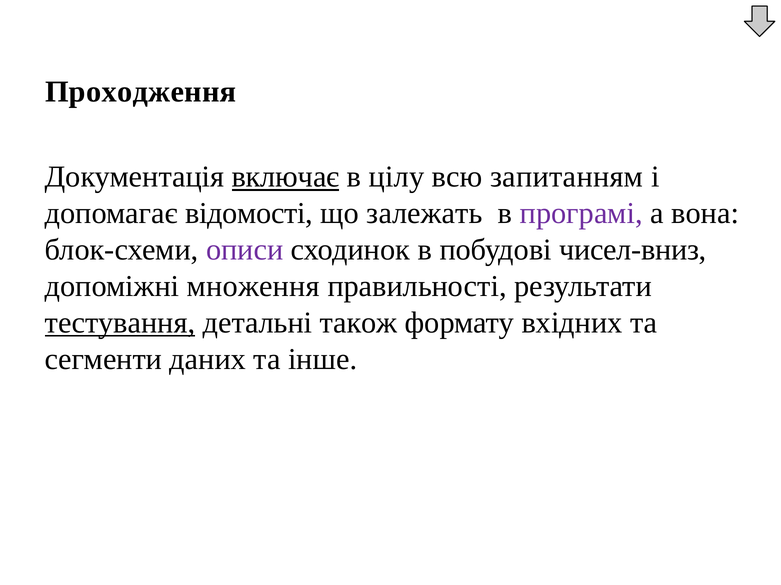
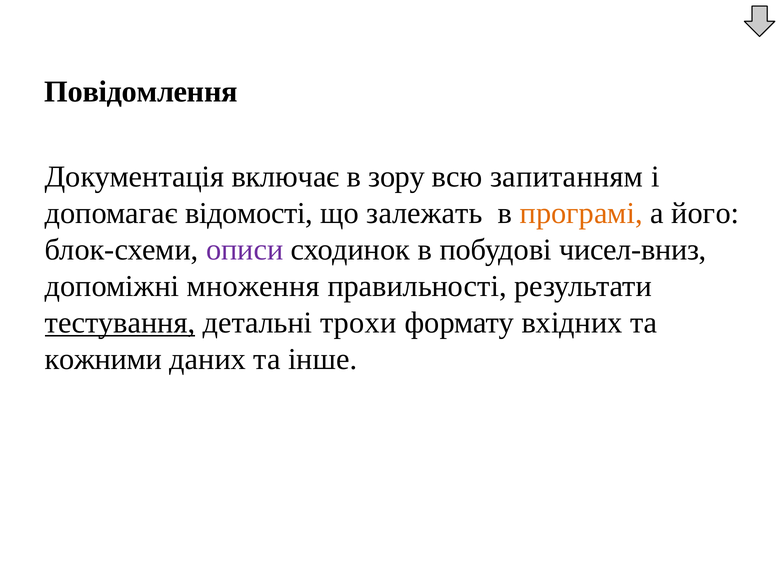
Проходження: Проходження -> Повідомлення
включає underline: present -> none
цілу: цілу -> зору
програмі colour: purple -> orange
вона: вона -> його
також: також -> трохи
сегменти: сегменти -> кожними
